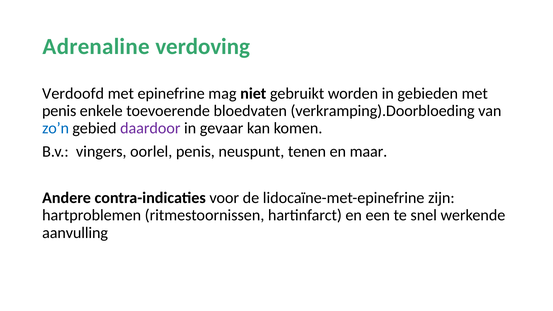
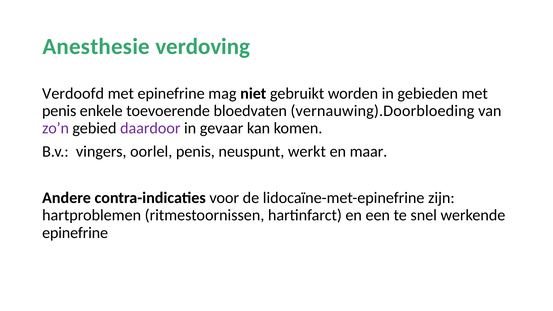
Adrenaline: Adrenaline -> Anesthesie
verkramping).Doorbloeding: verkramping).Doorbloeding -> vernauwing).Doorbloeding
zo’n colour: blue -> purple
tenen: tenen -> werkt
aanvulling at (75, 233): aanvulling -> epinefrine
